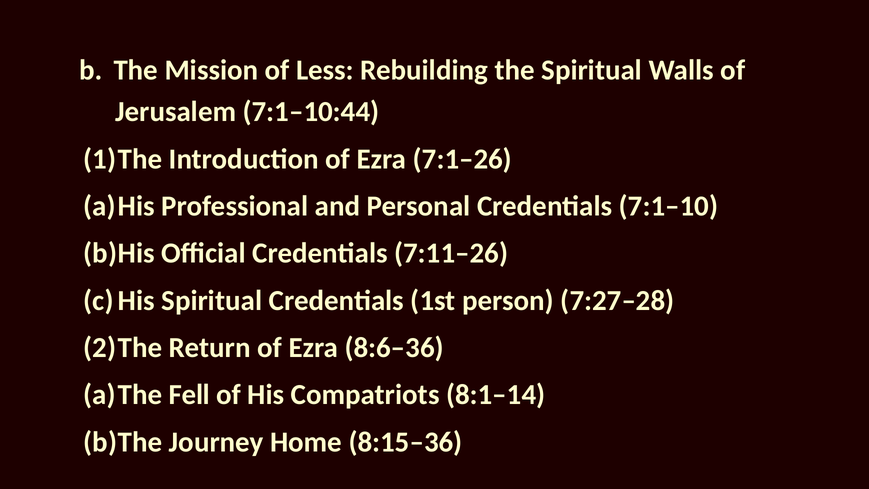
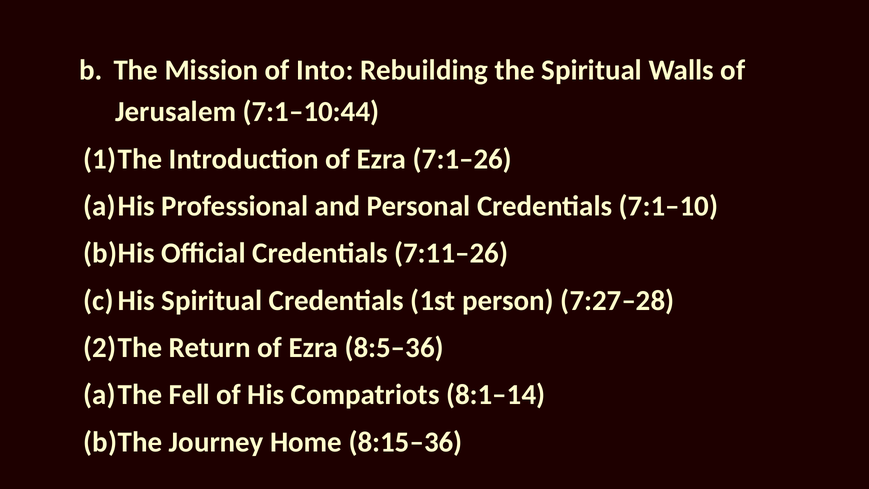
Less: Less -> Into
8:6–36: 8:6–36 -> 8:5–36
